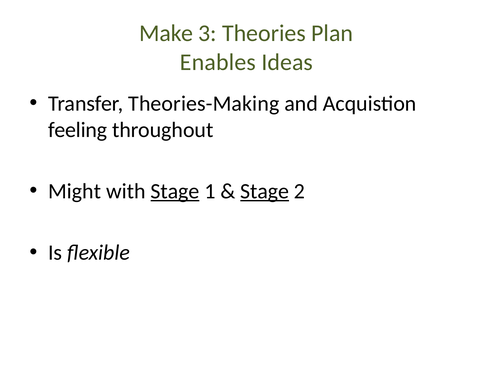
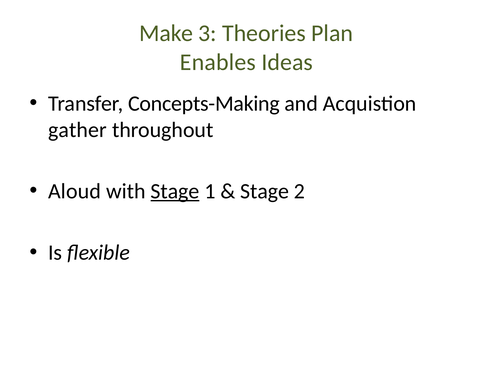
Theories-Making: Theories-Making -> Concepts-Making
feeling: feeling -> gather
Might: Might -> Aloud
Stage at (265, 191) underline: present -> none
